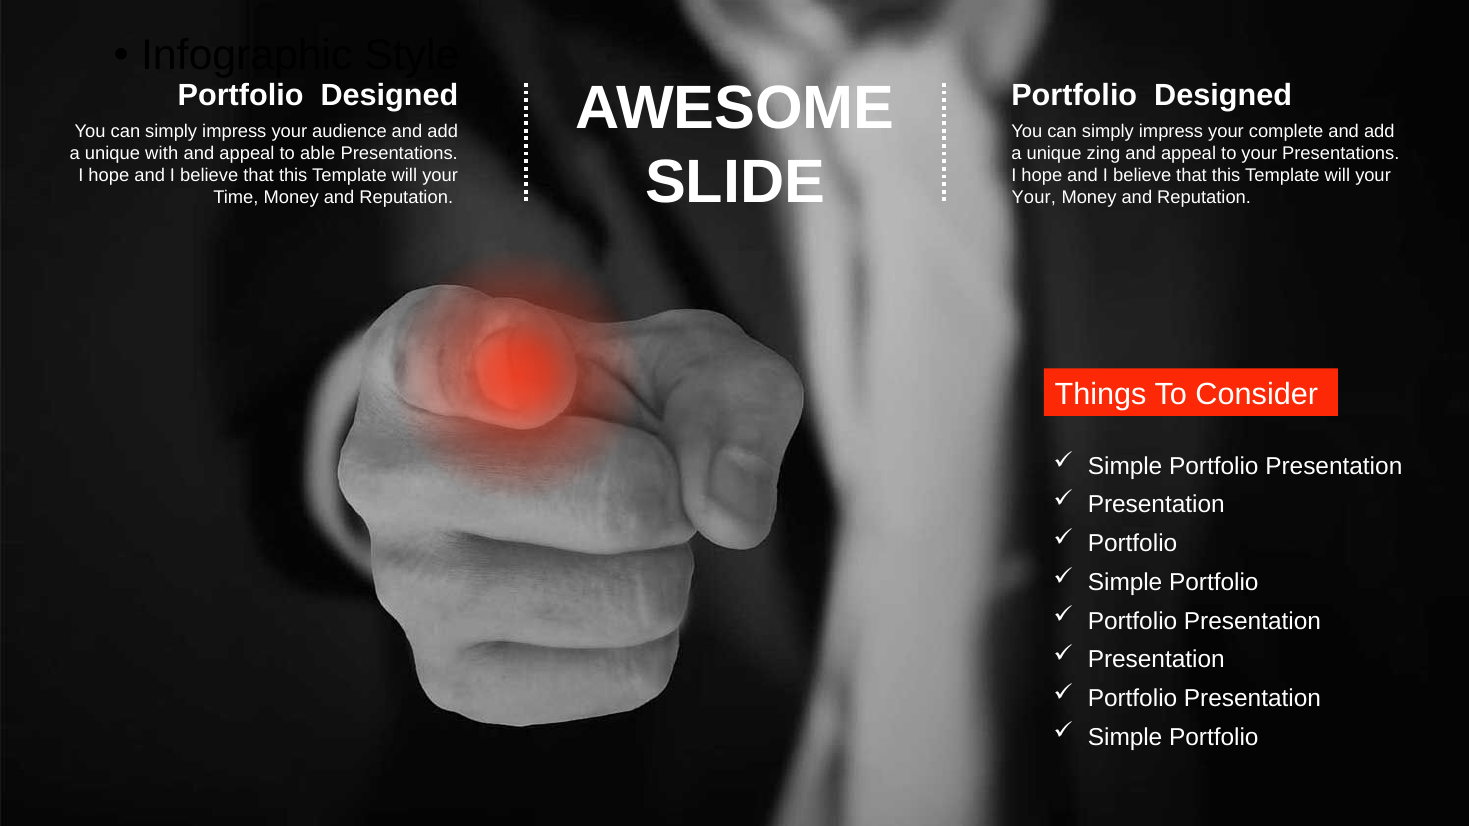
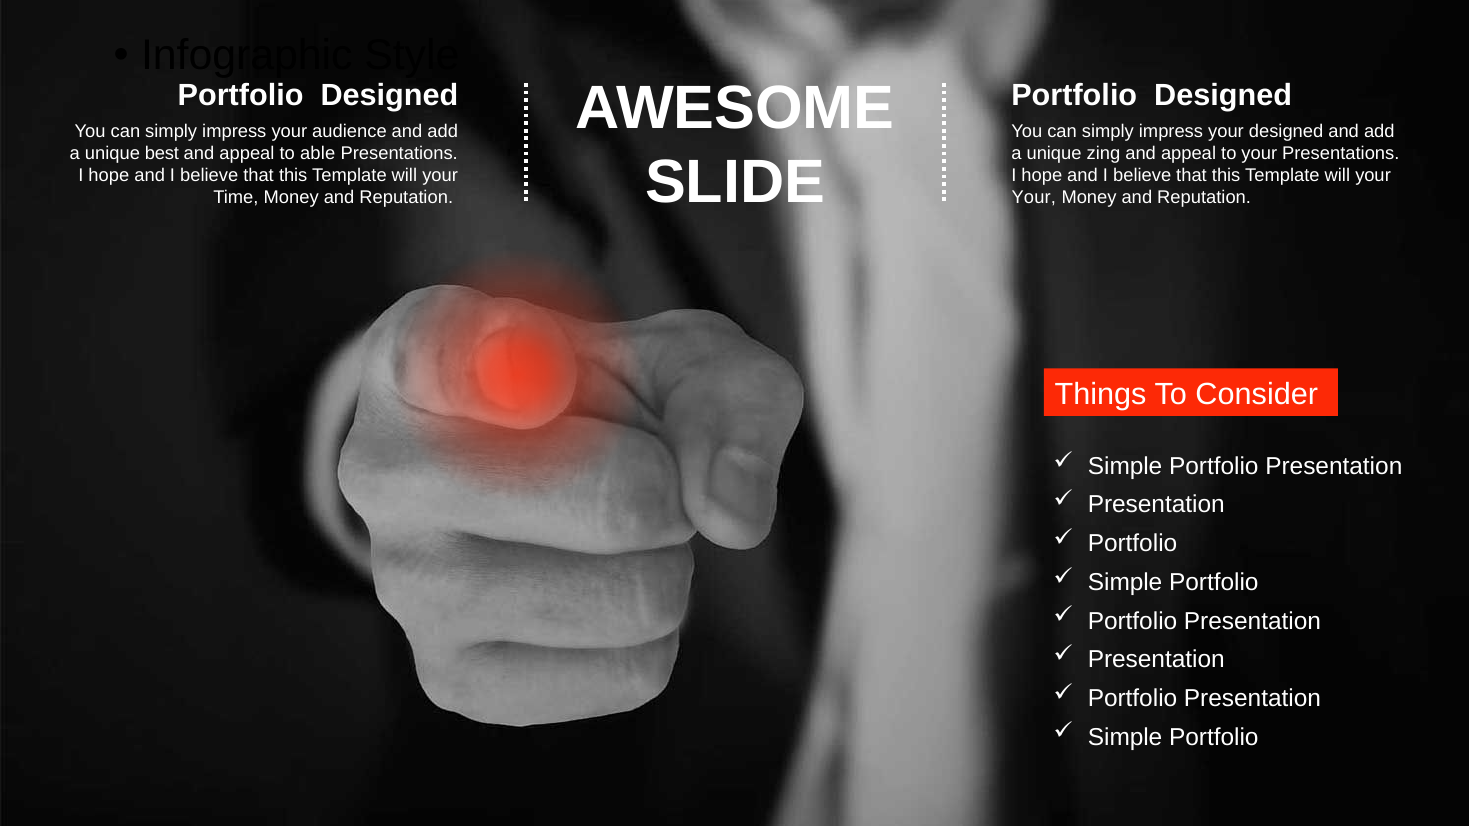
your complete: complete -> designed
with: with -> best
